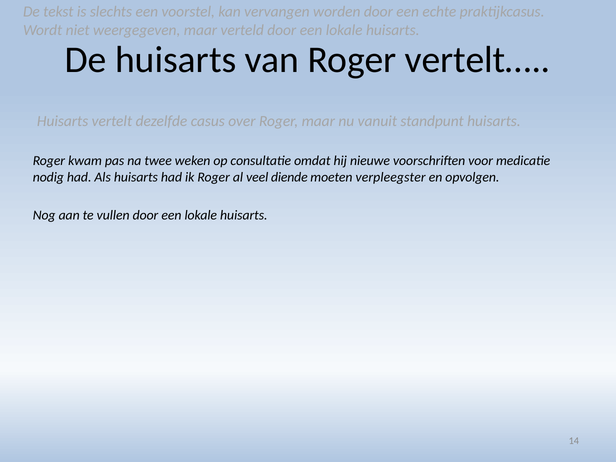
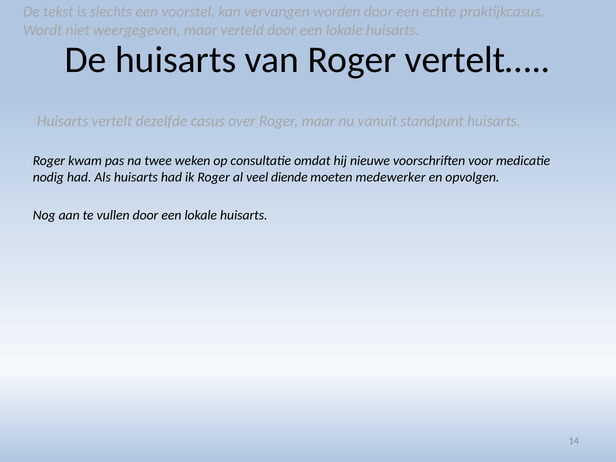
verpleegster: verpleegster -> medewerker
